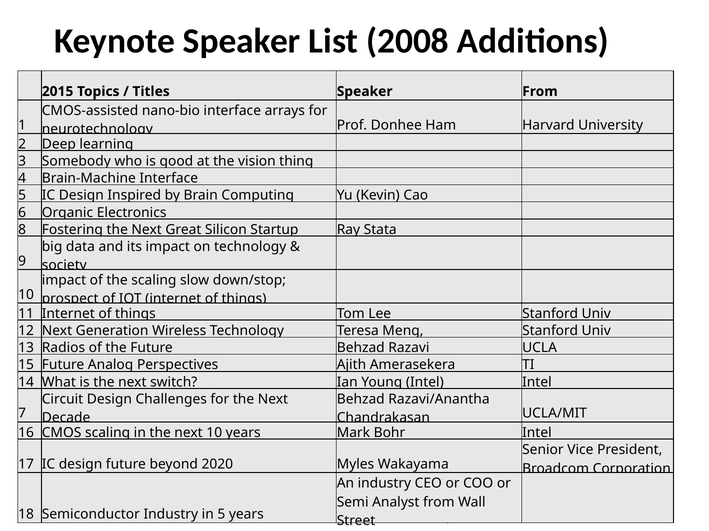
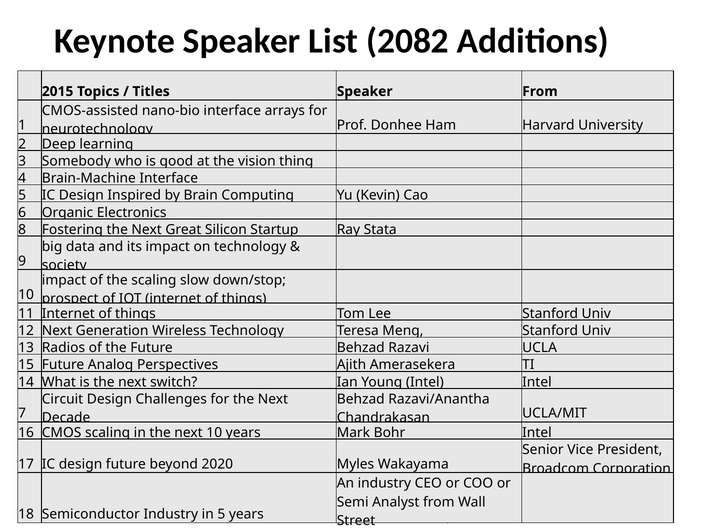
2008: 2008 -> 2082
